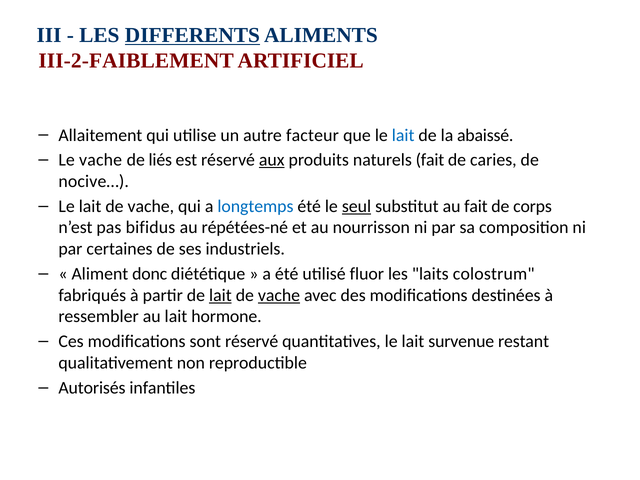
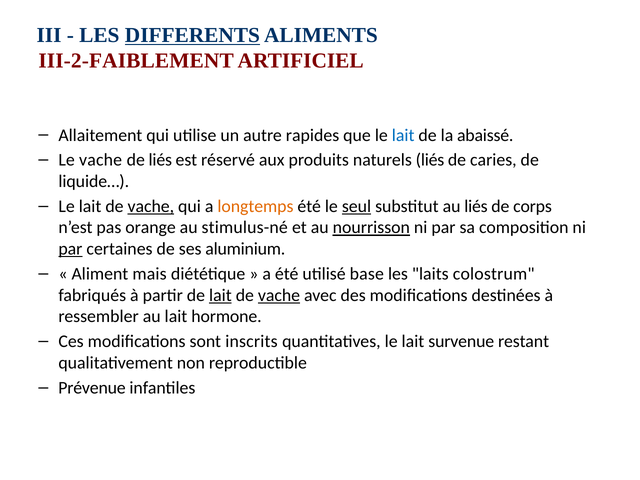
facteur: facteur -> rapides
aux underline: present -> none
naturels fait: fait -> liés
nocive…: nocive… -> liquide…
vache at (151, 206) underline: none -> present
longtemps colour: blue -> orange
au fait: fait -> liés
bifidus: bifidus -> orange
répétées-né: répétées-né -> stimulus-né
nourrisson underline: none -> present
par at (70, 249) underline: none -> present
industriels: industriels -> aluminium
donc: donc -> mais
fluor: fluor -> base
sont réservé: réservé -> inscrits
Autorisés: Autorisés -> Prévenue
